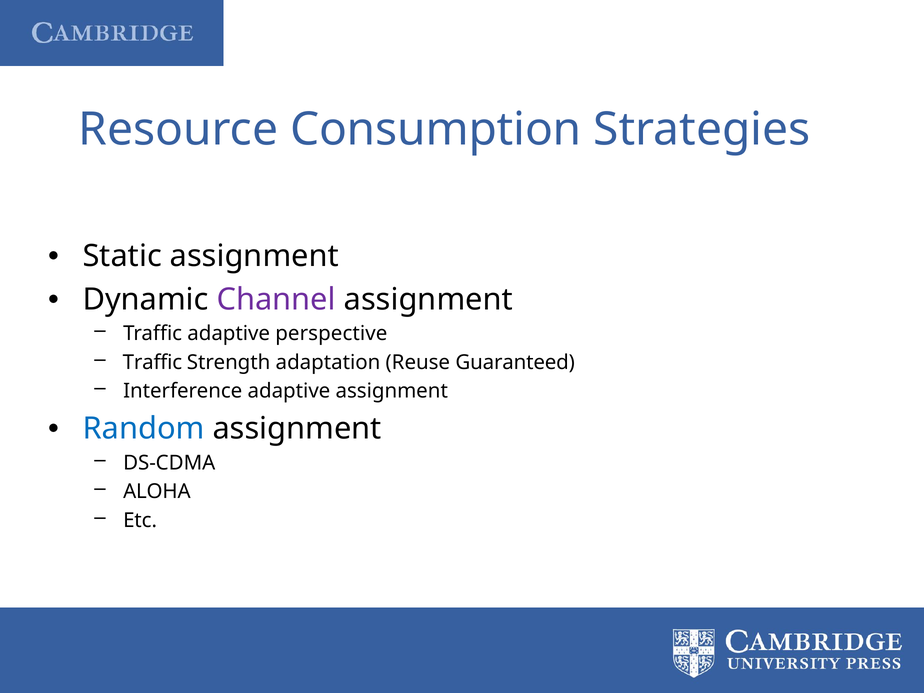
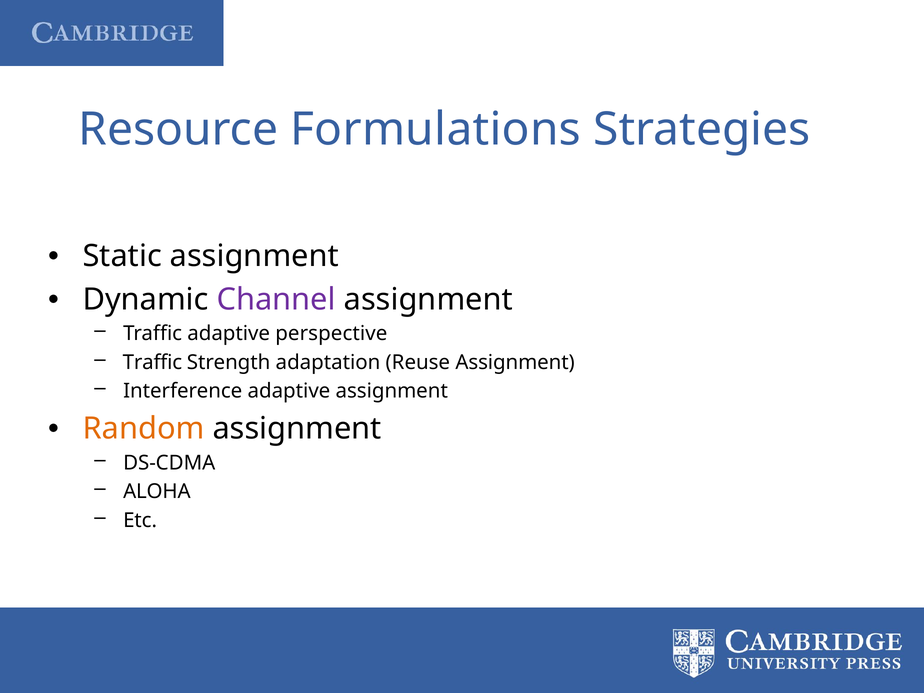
Consumption: Consumption -> Formulations
Reuse Guaranteed: Guaranteed -> Assignment
Random colour: blue -> orange
